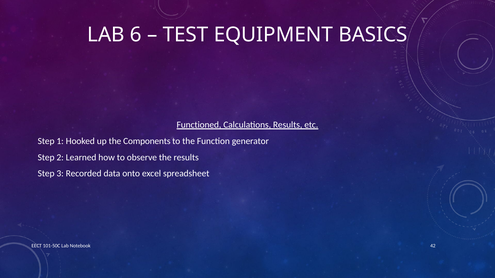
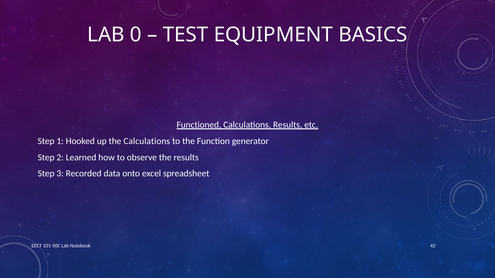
6: 6 -> 0
the Components: Components -> Calculations
